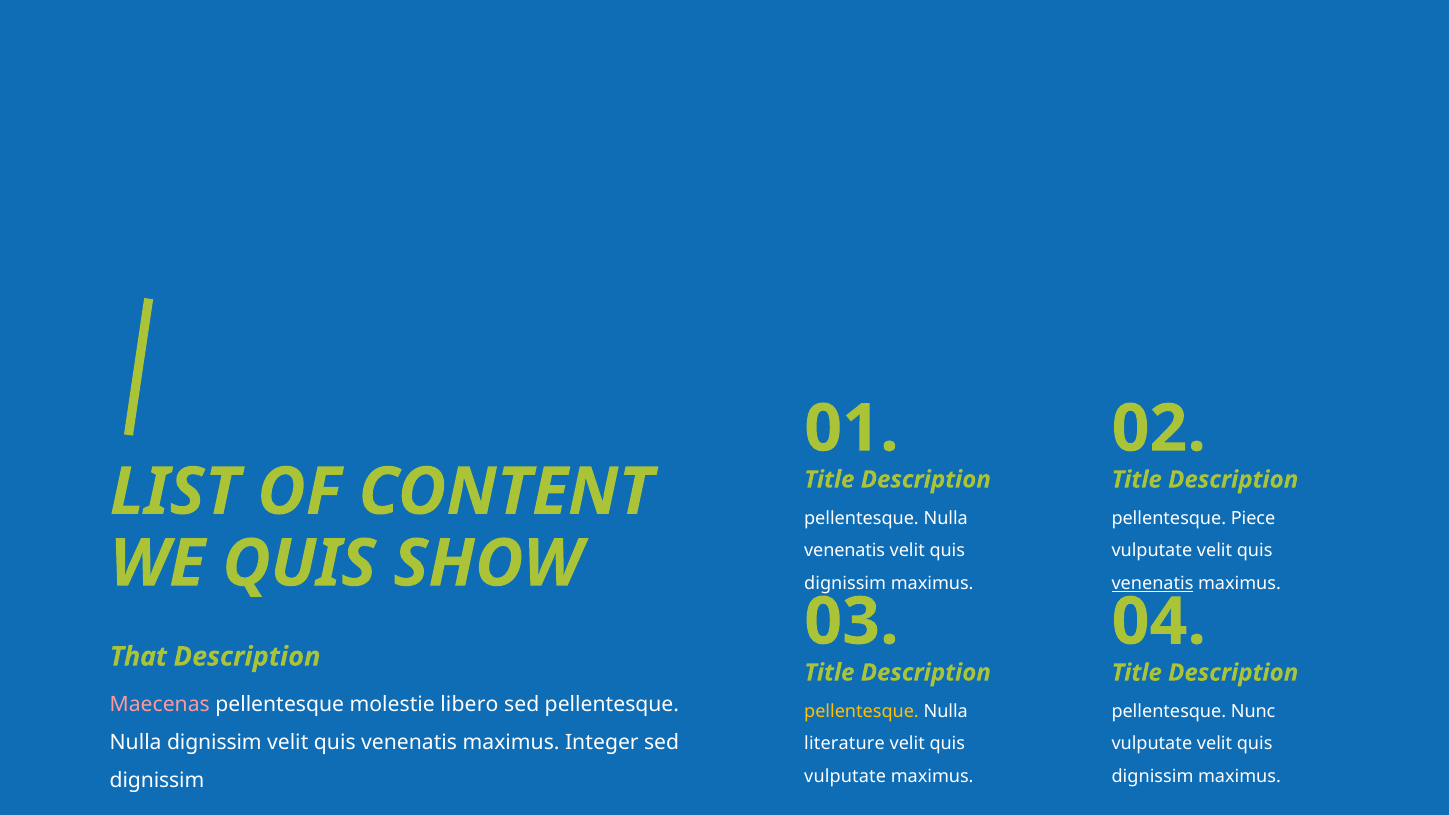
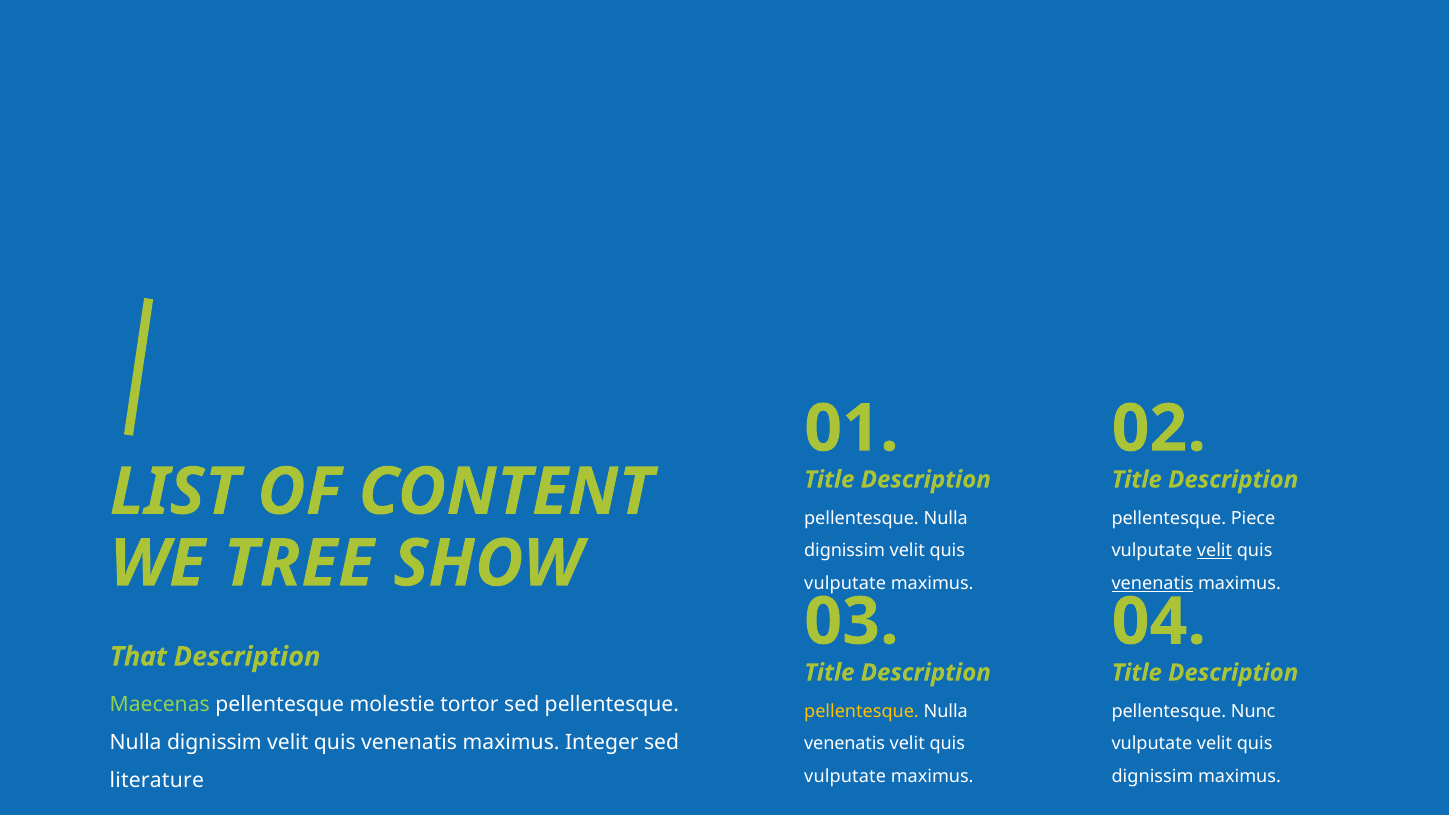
venenatis at (845, 551): venenatis -> dignissim
velit at (1215, 551) underline: none -> present
WE QUIS: QUIS -> TREE
dignissim at (845, 583): dignissim -> vulputate
Maecenas colour: pink -> light green
libero: libero -> tortor
literature at (844, 744): literature -> venenatis
dignissim at (157, 781): dignissim -> literature
